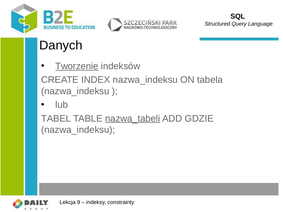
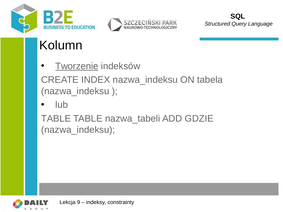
Danych: Danych -> Kolumn
TABEL at (56, 119): TABEL -> TABLE
nazwa_tabeli underline: present -> none
